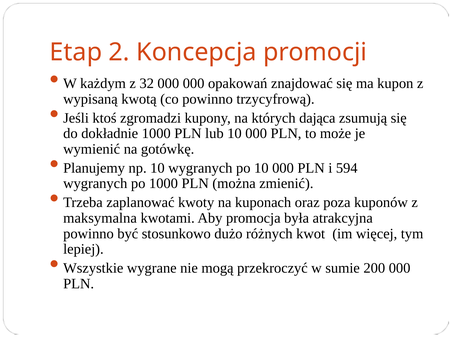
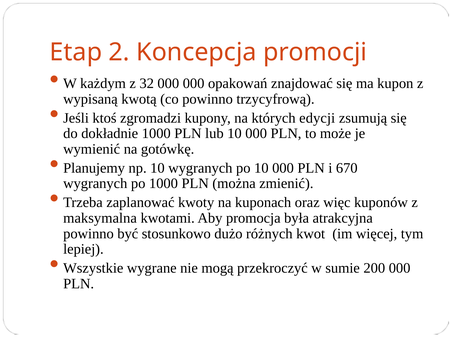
dająca: dająca -> edycji
594: 594 -> 670
poza: poza -> więc
